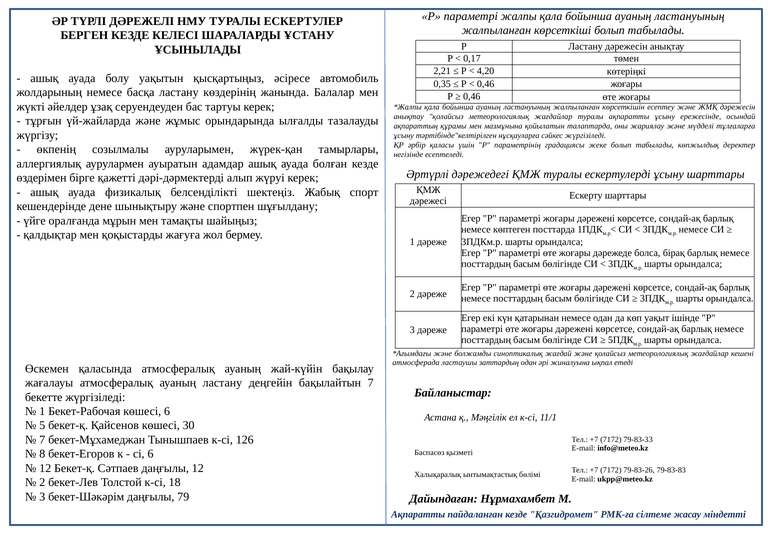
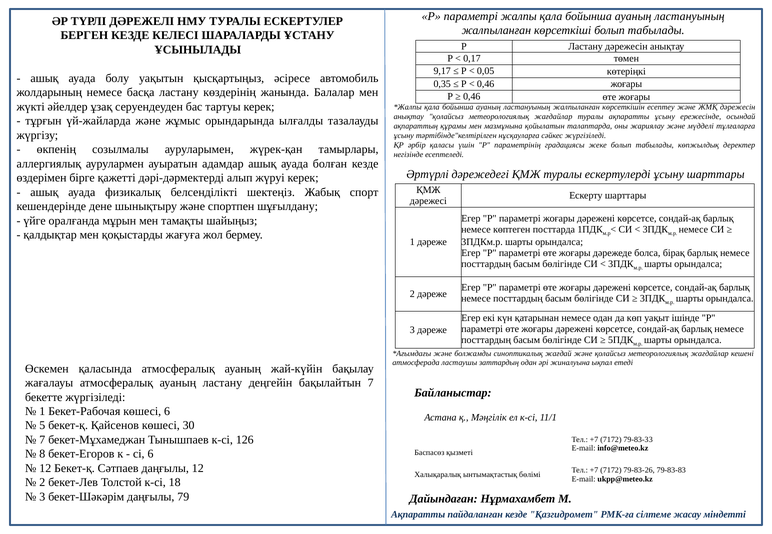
2,21: 2,21 -> 9,17
4,20: 4,20 -> 0,05
